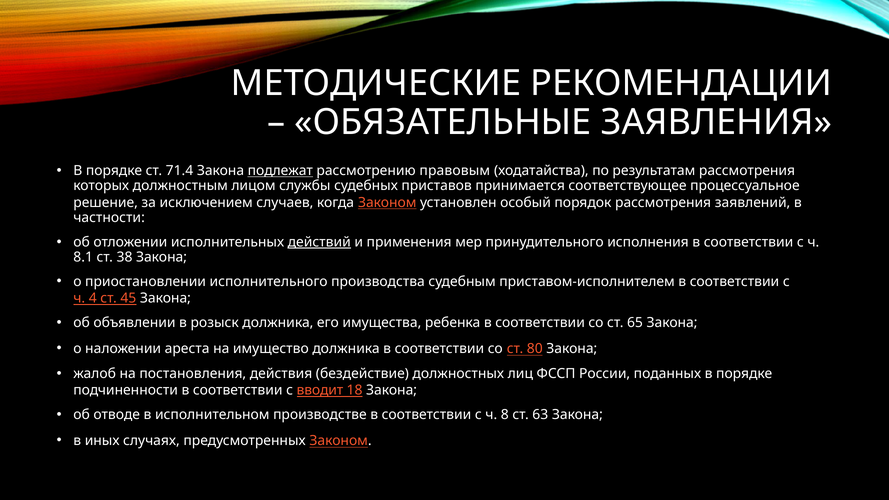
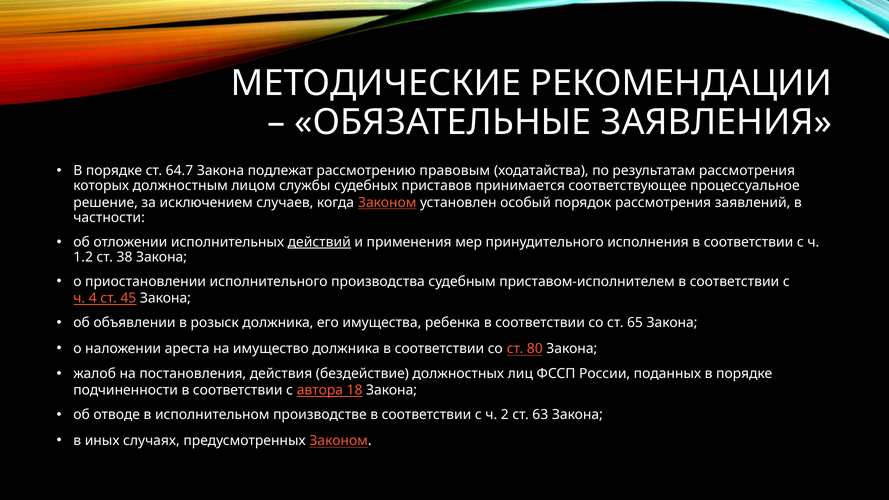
71.4: 71.4 -> 64.7
подлежат underline: present -> none
8.1: 8.1 -> 1.2
вводит: вводит -> автора
8: 8 -> 2
